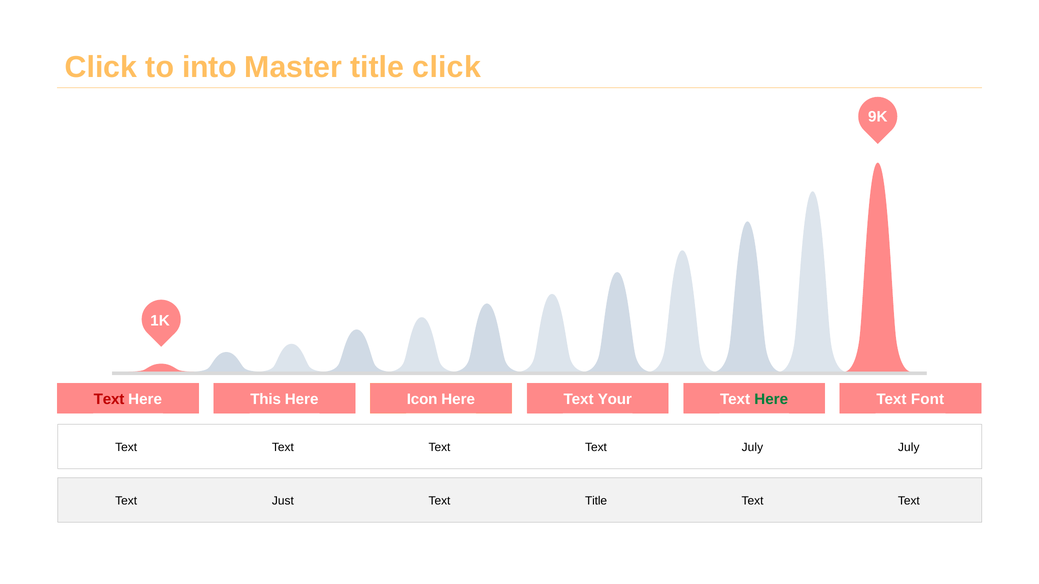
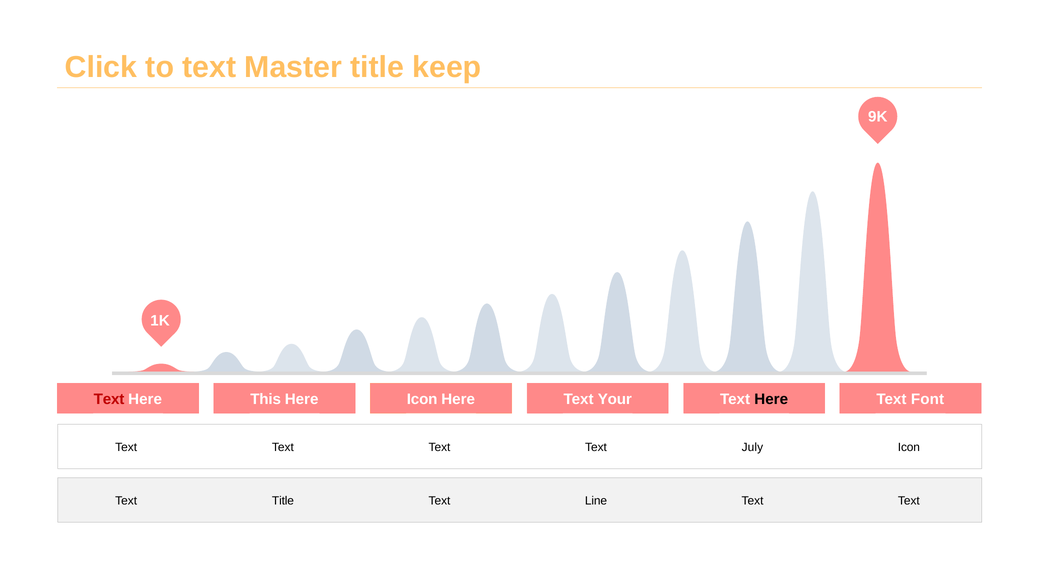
to into: into -> text
title click: click -> keep
Here at (771, 399) colour: green -> black
July at (909, 448): July -> Icon
Just at (283, 501): Just -> Title
Text Title: Title -> Line
